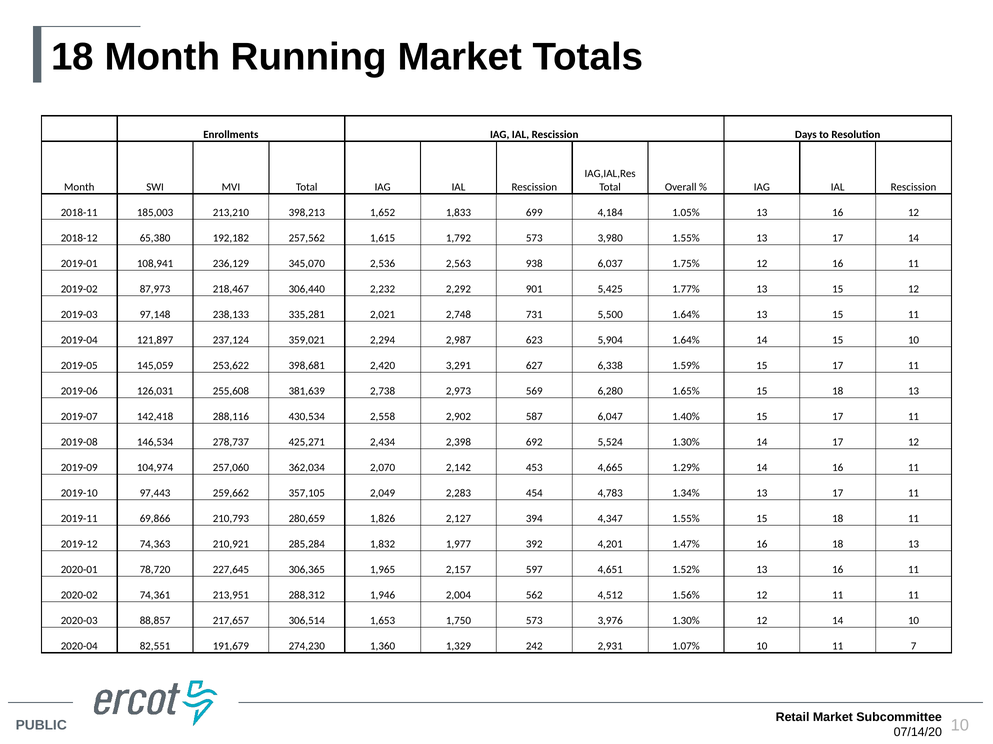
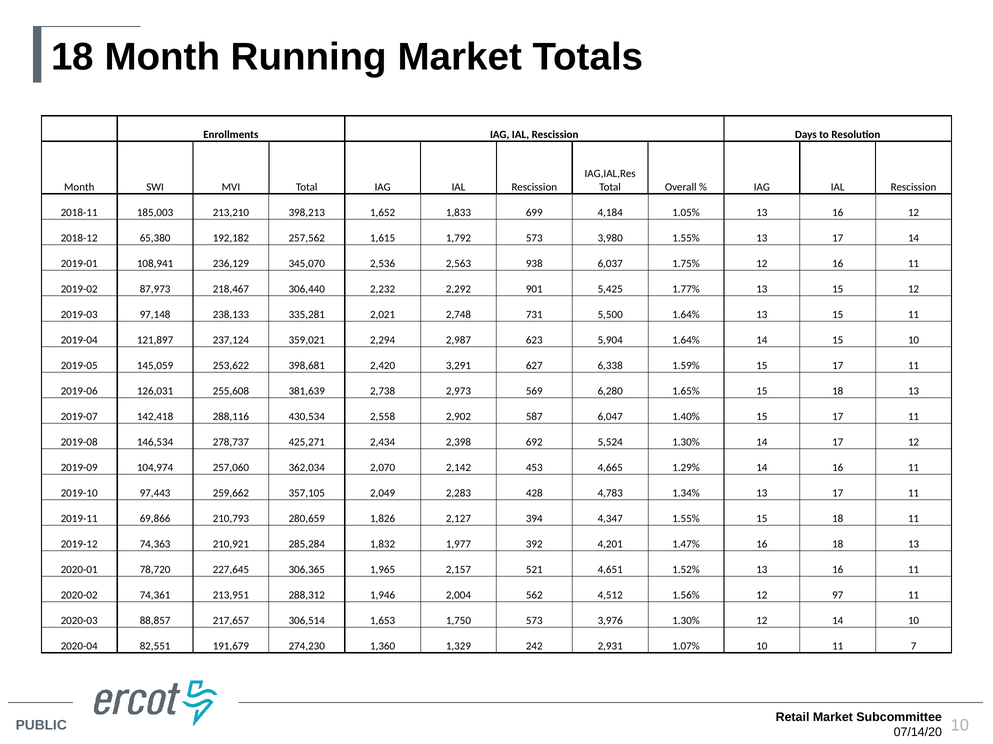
454: 454 -> 428
597: 597 -> 521
12 11: 11 -> 97
